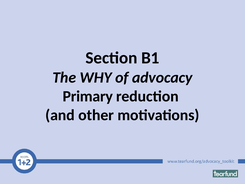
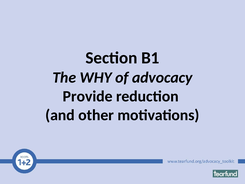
Primary: Primary -> Provide
